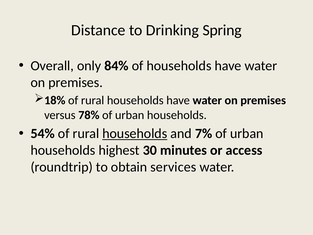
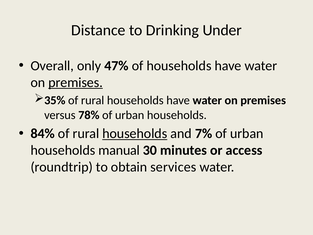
Spring: Spring -> Under
84%: 84% -> 47%
premises at (76, 82) underline: none -> present
18%: 18% -> 35%
54%: 54% -> 84%
highest: highest -> manual
